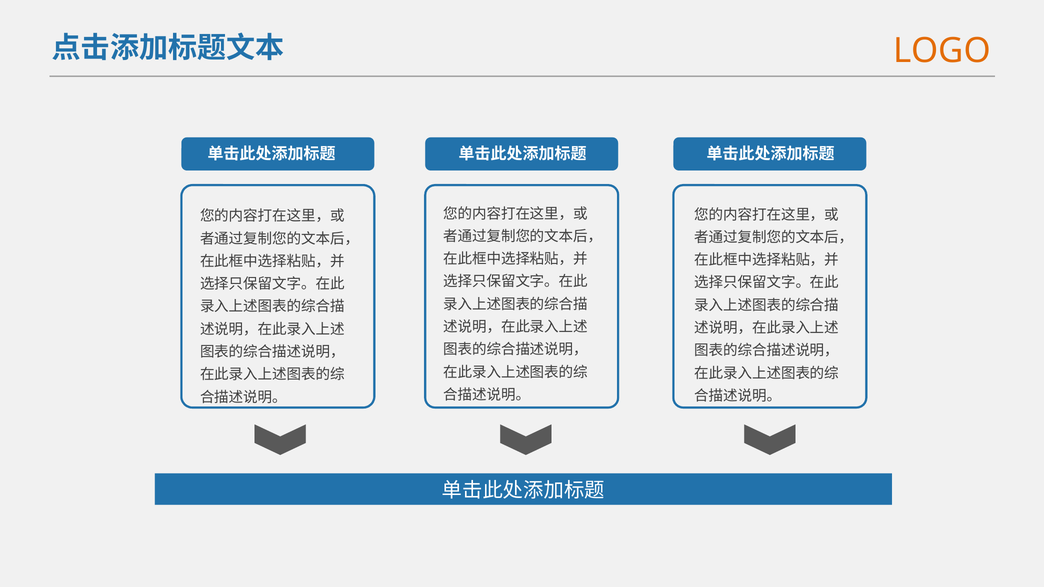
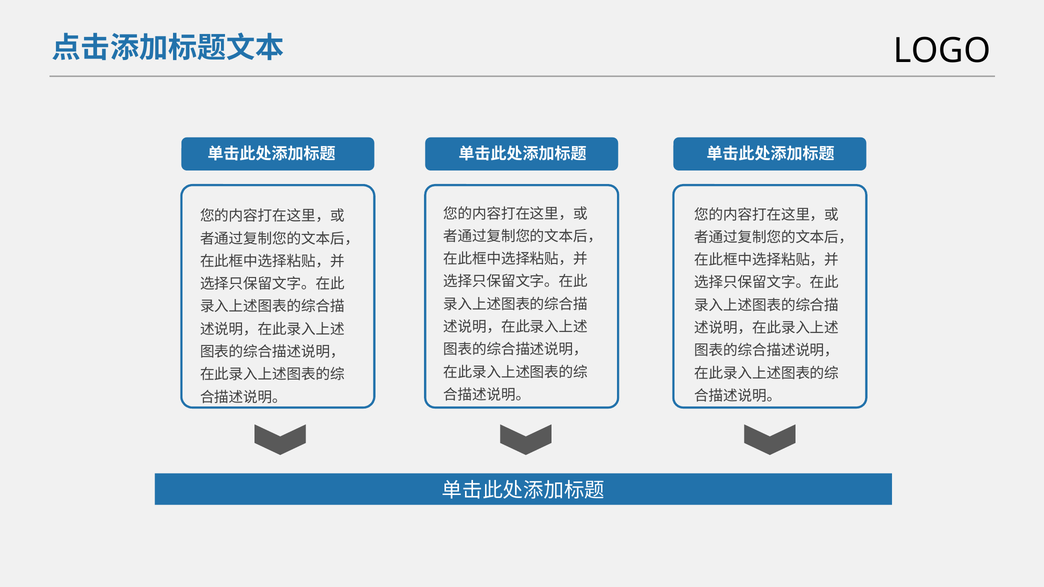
LOGO colour: orange -> black
